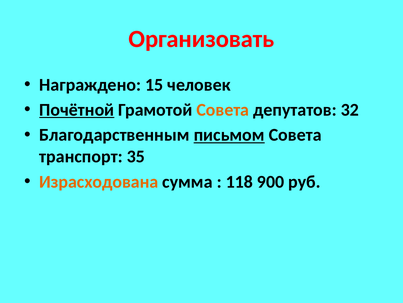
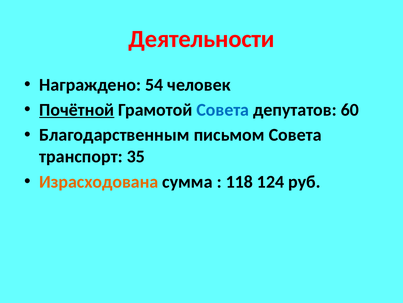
Организовать: Организовать -> Деятельности
15: 15 -> 54
Совета at (223, 110) colour: orange -> blue
32: 32 -> 60
письмом underline: present -> none
900: 900 -> 124
